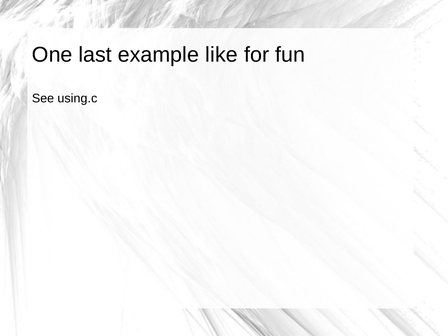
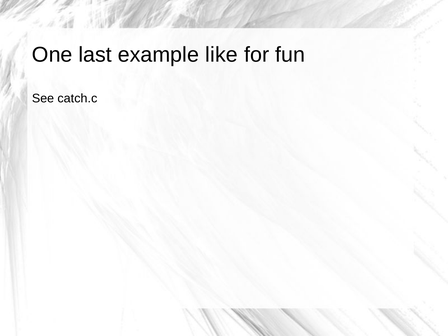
using.c: using.c -> catch.c
